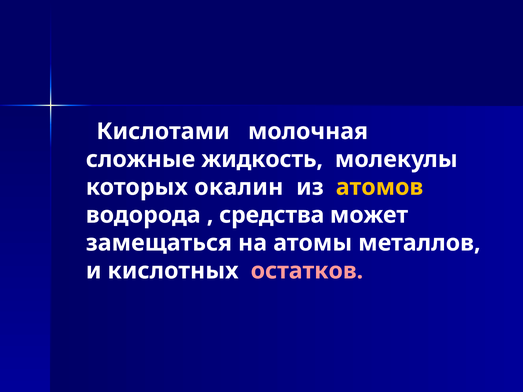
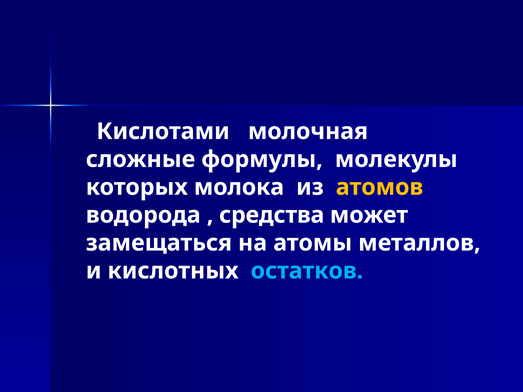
жидкость: жидкость -> формулы
окалин: окалин -> молока
остатков colour: pink -> light blue
